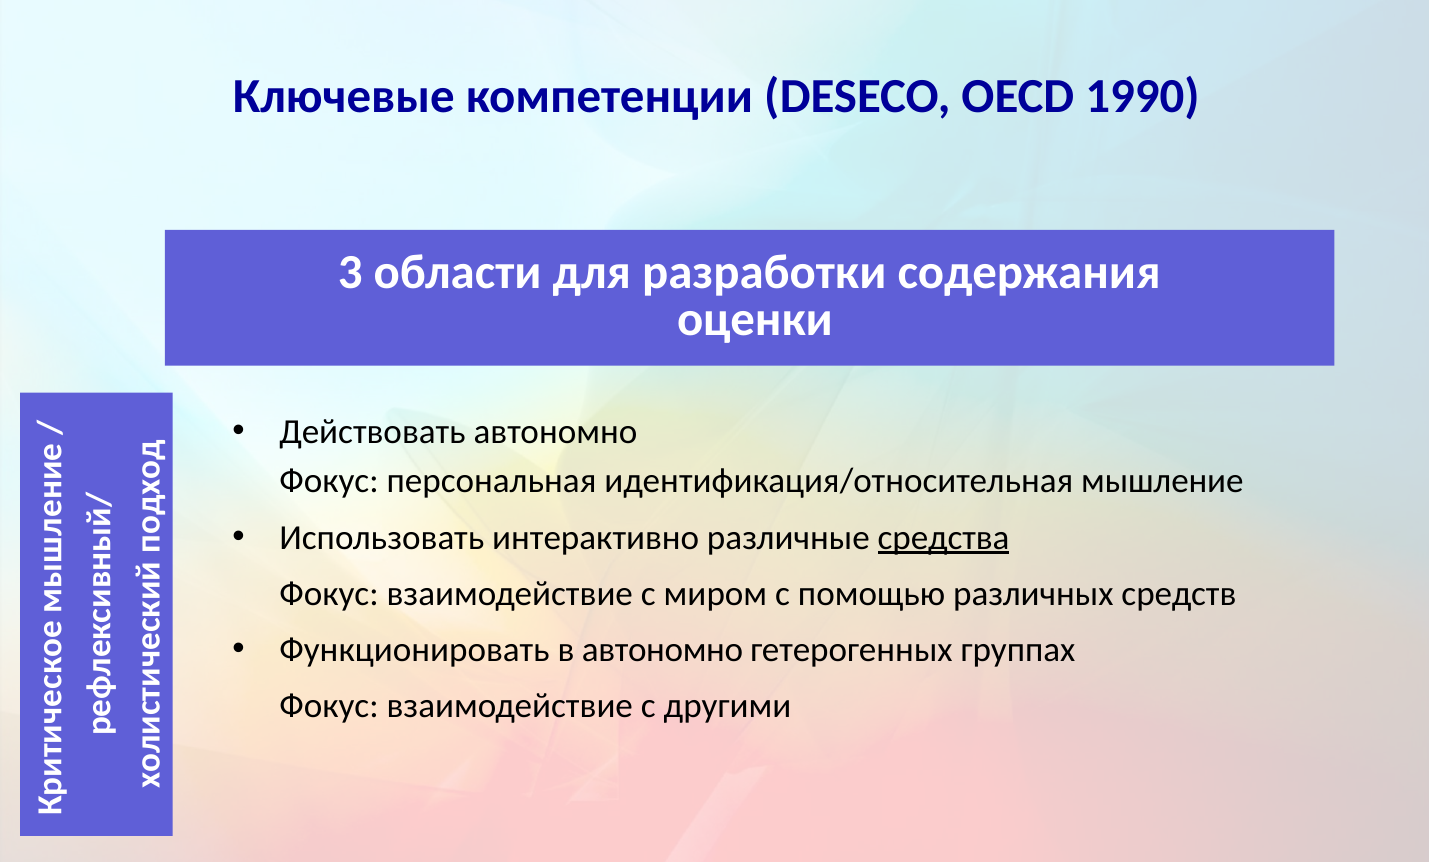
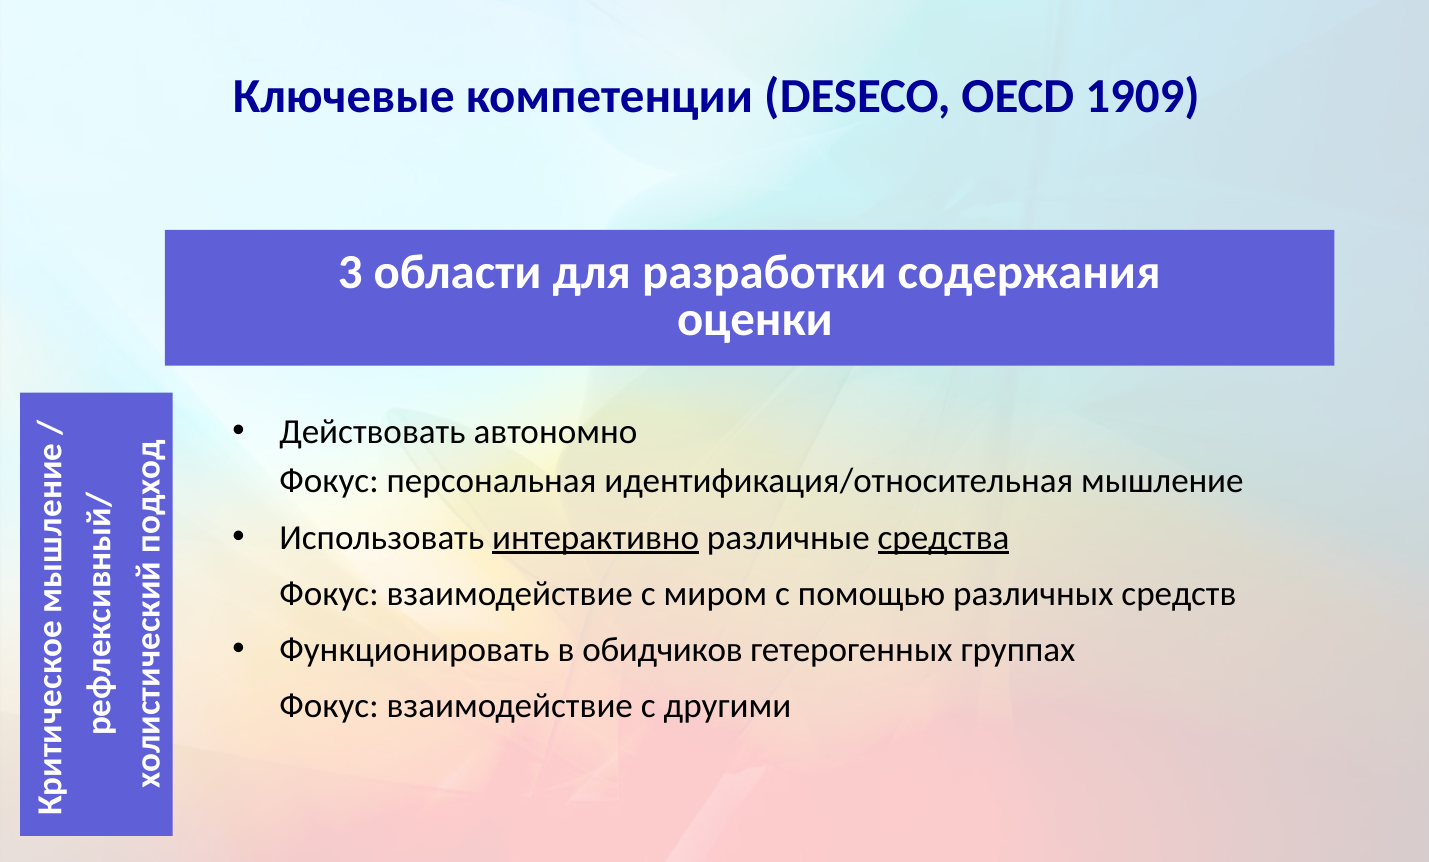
1990: 1990 -> 1909
интерактивно underline: none -> present
в автономно: автономно -> обидчиков
